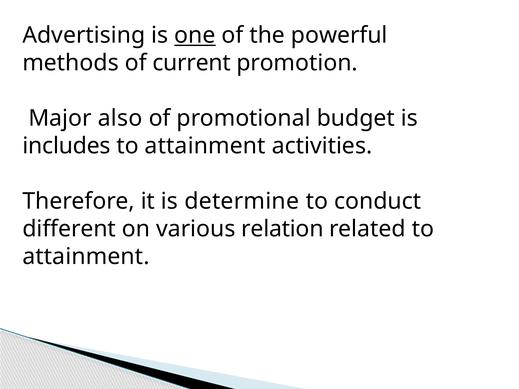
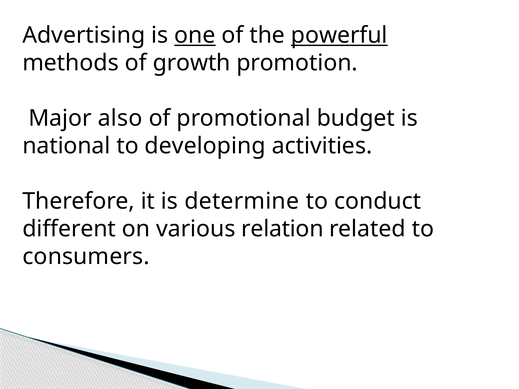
powerful underline: none -> present
current: current -> growth
includes: includes -> national
attainment at (205, 146): attainment -> developing
attainment at (86, 257): attainment -> consumers
